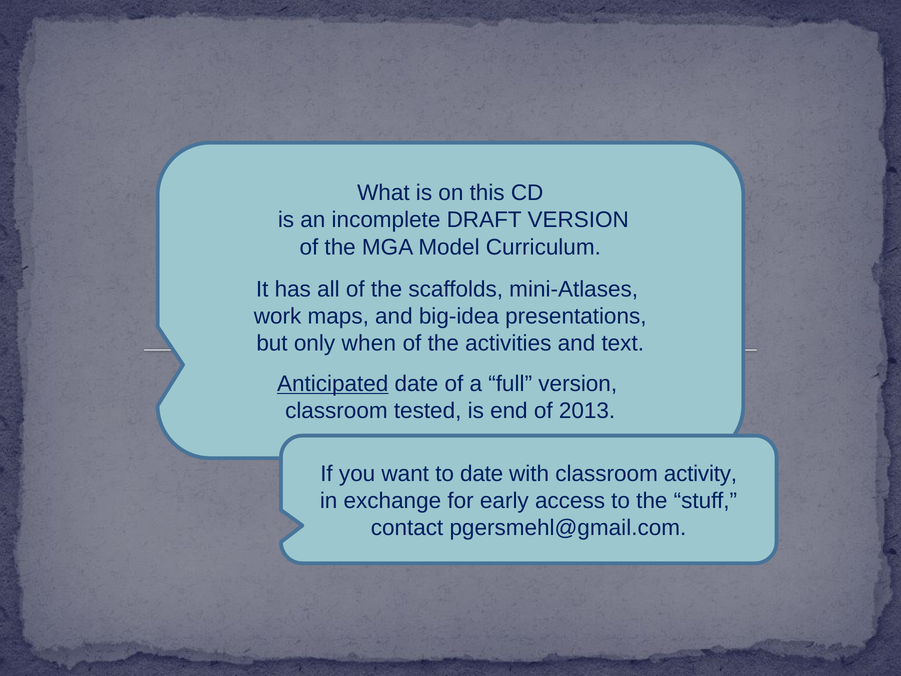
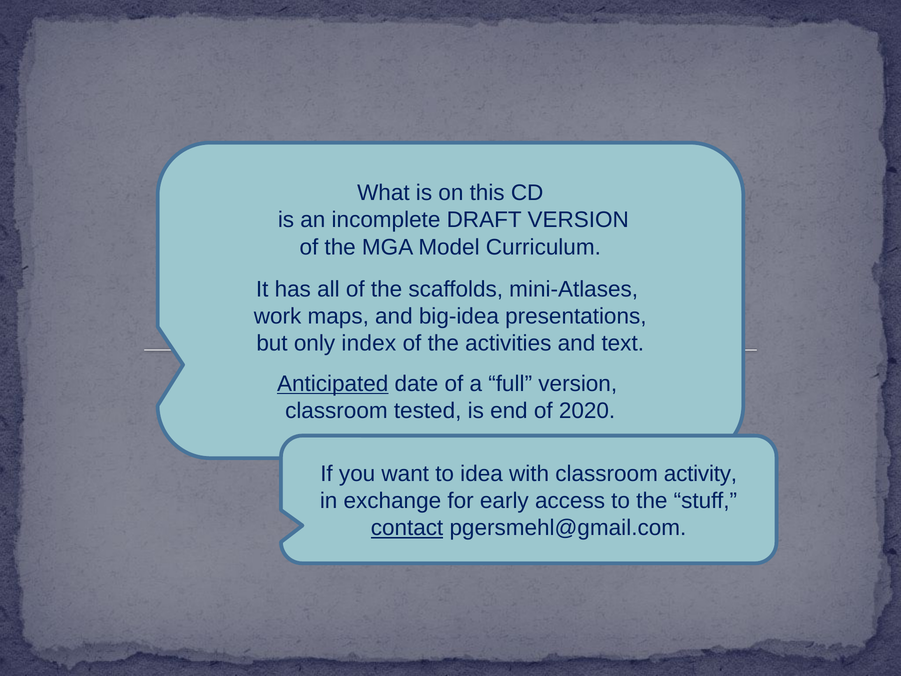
when: when -> index
2013: 2013 -> 2020
to date: date -> idea
contact underline: none -> present
